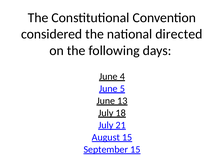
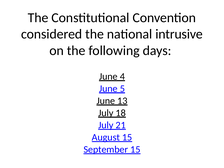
directed: directed -> intrusive
